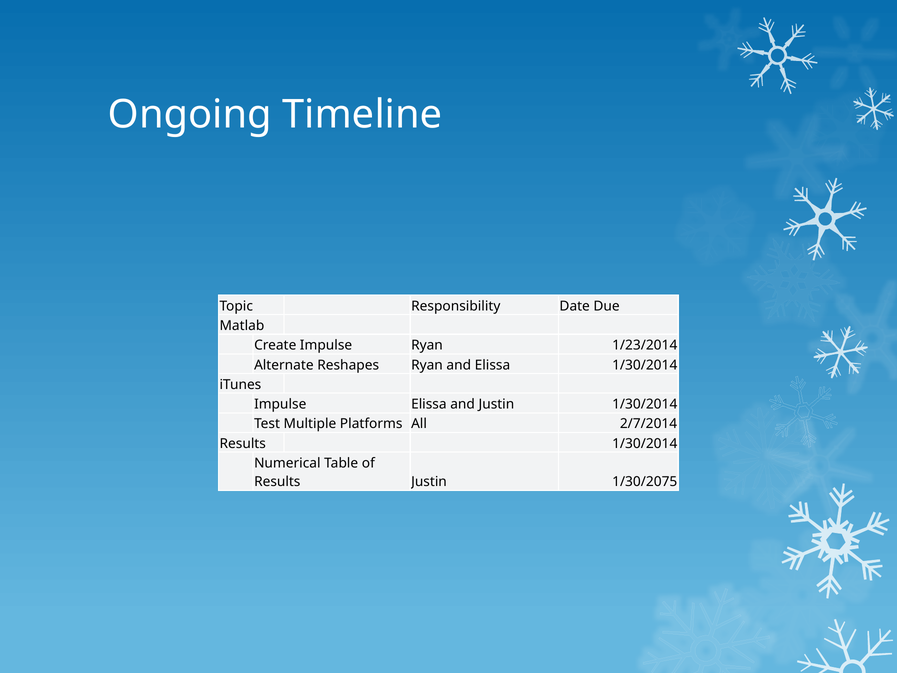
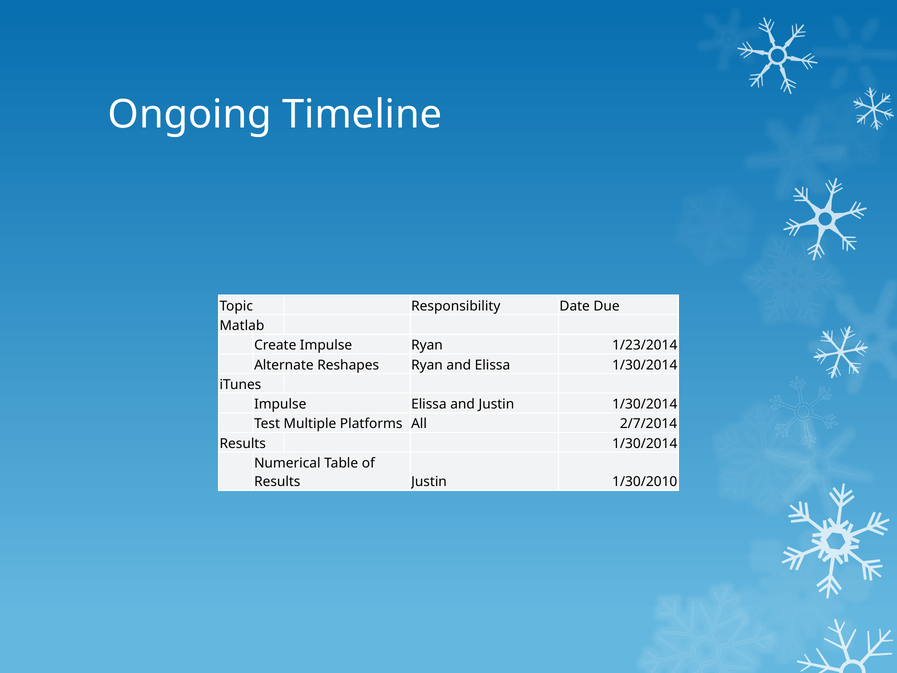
1/30/2075: 1/30/2075 -> 1/30/2010
